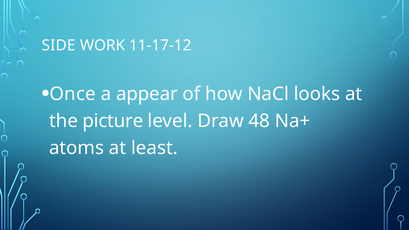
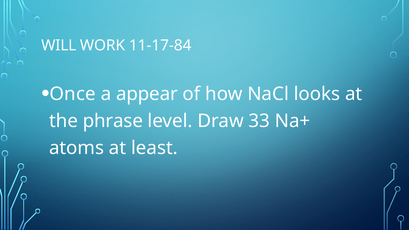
SIDE: SIDE -> WILL
11-17-12: 11-17-12 -> 11-17-84
picture: picture -> phrase
48: 48 -> 33
